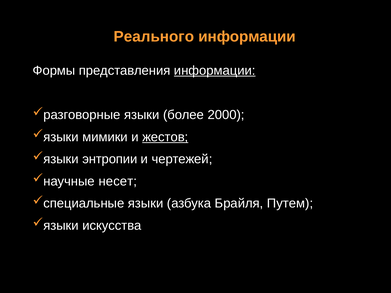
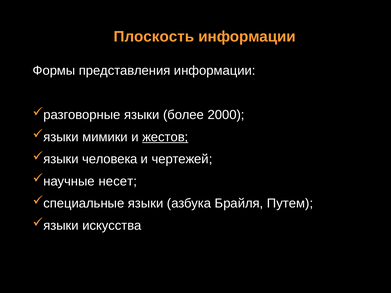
Реального: Реального -> Плоскость
информации at (215, 71) underline: present -> none
энтропии: энтропии -> человека
